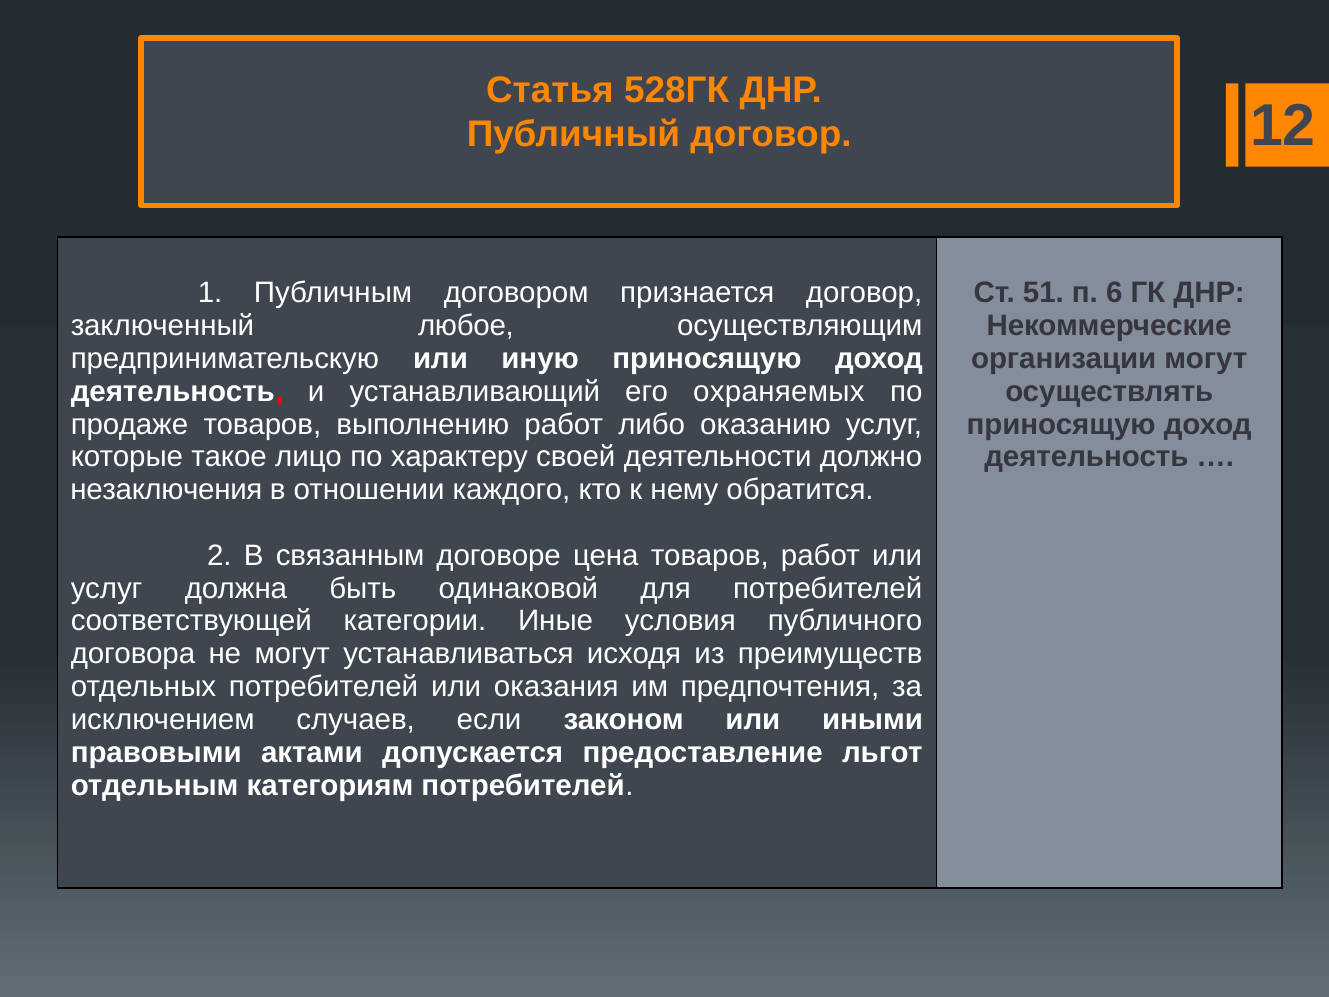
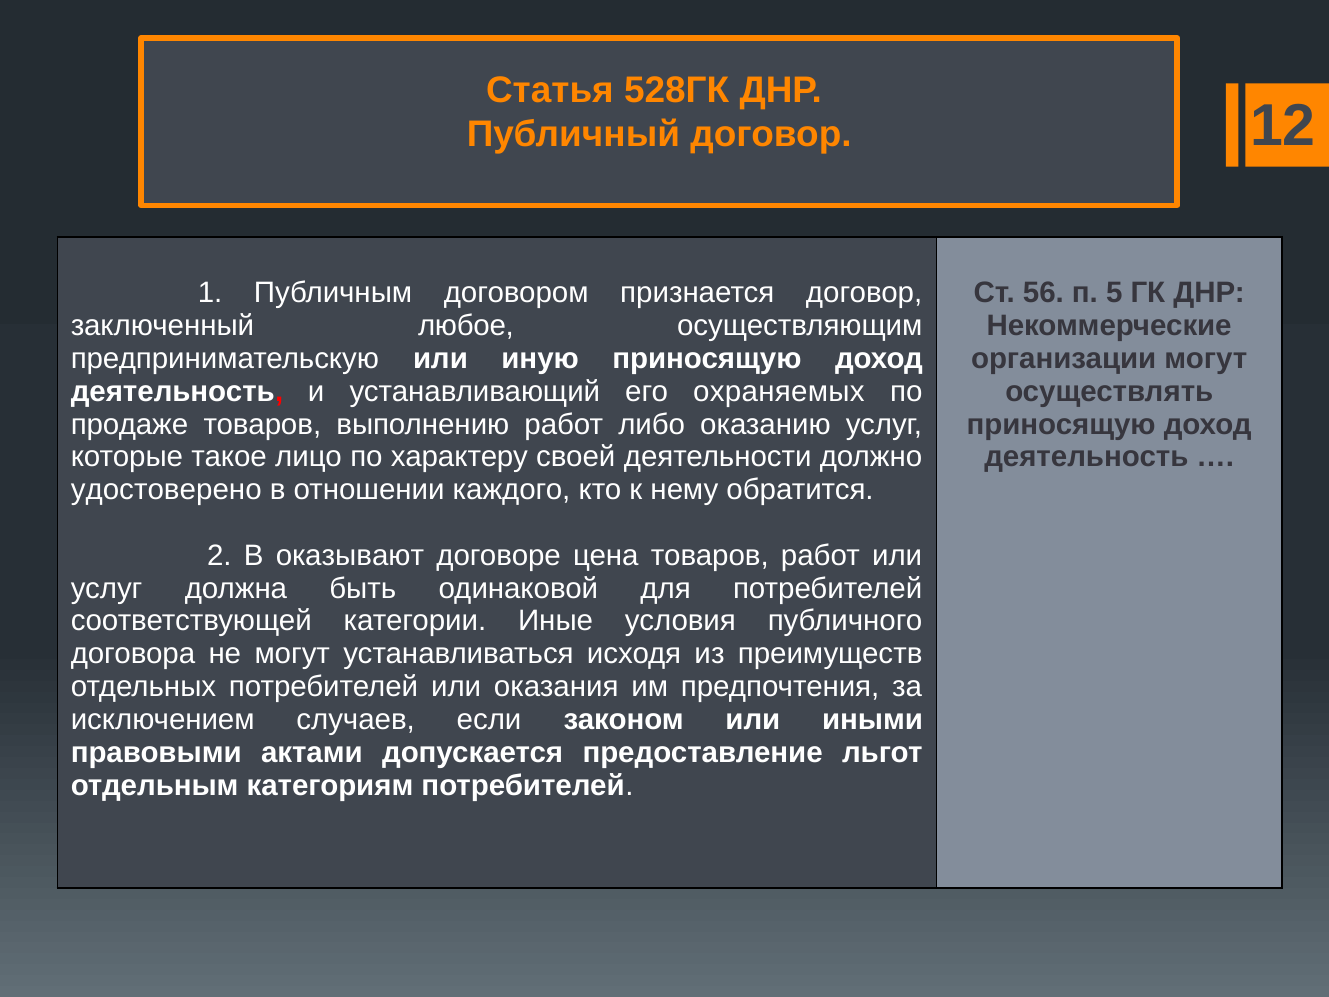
51: 51 -> 56
6: 6 -> 5
незаключения: незаключения -> удостоверено
связанным: связанным -> оказывают
